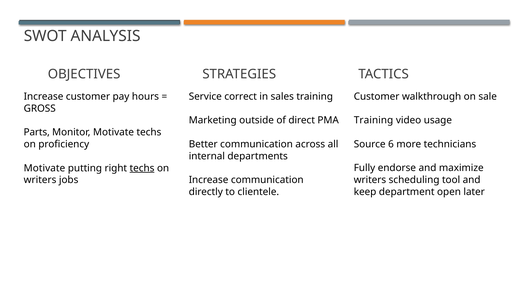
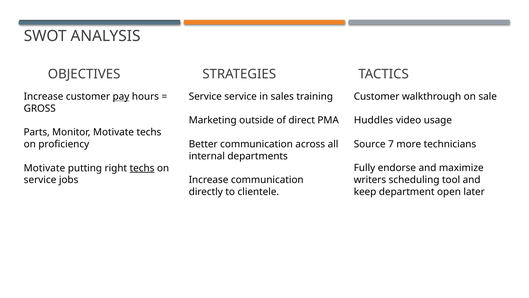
Service correct: correct -> service
pay underline: none -> present
Training at (374, 120): Training -> Huddles
6: 6 -> 7
writers at (40, 180): writers -> service
